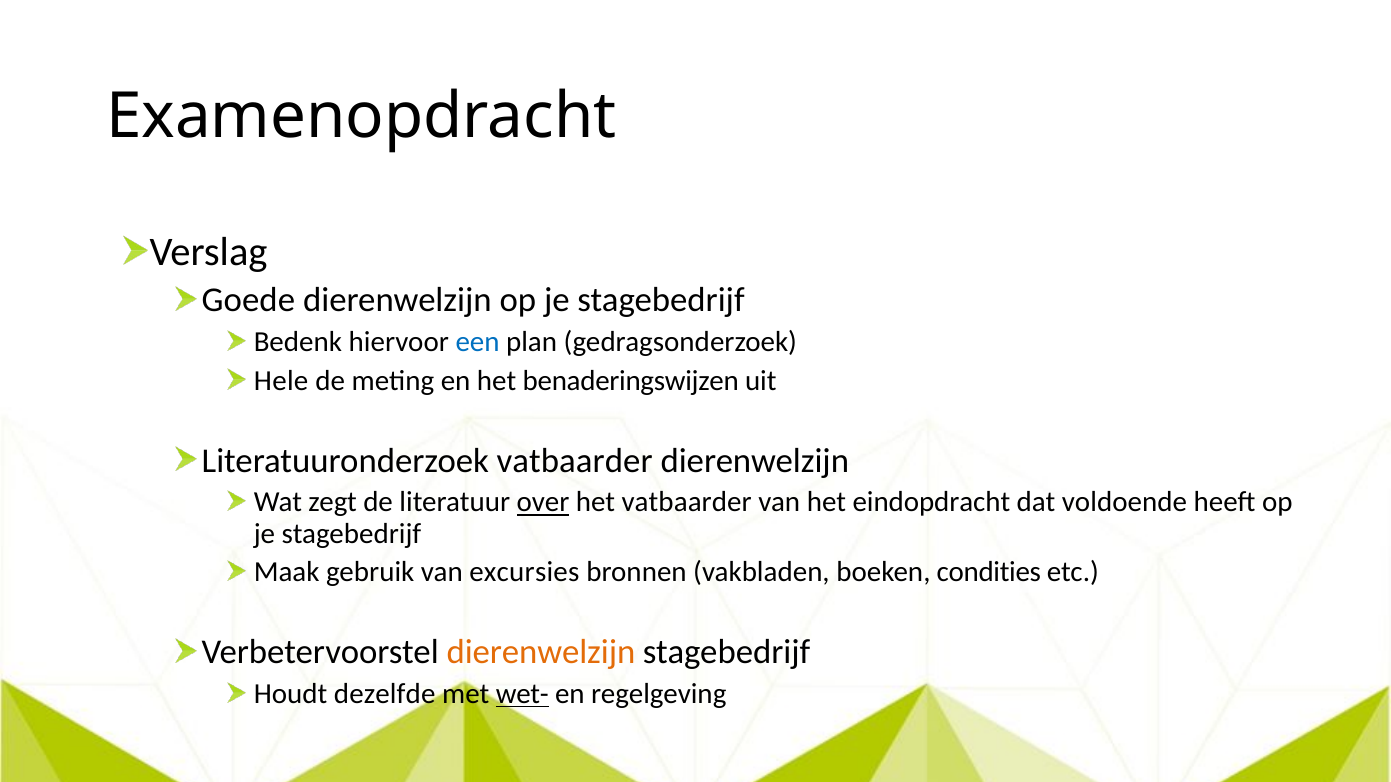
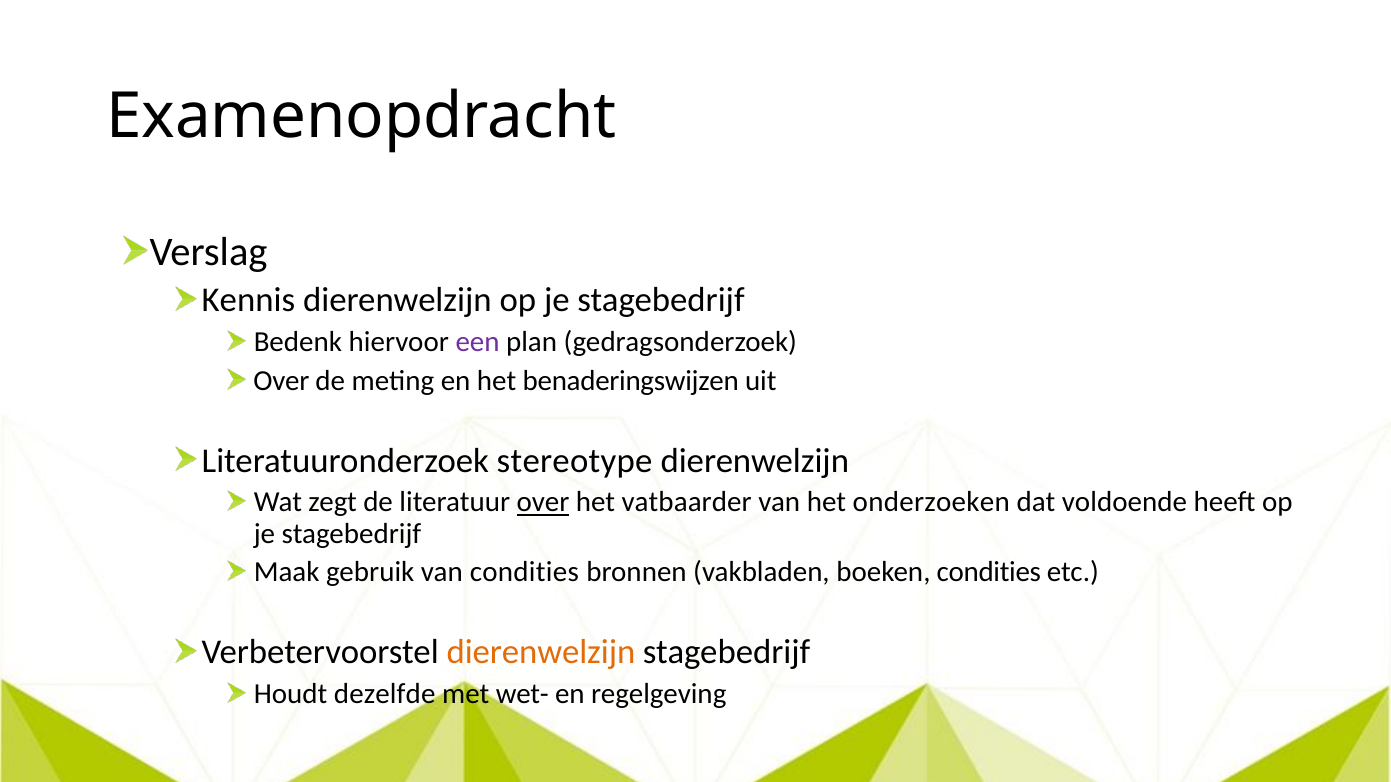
Goede: Goede -> Kennis
een colour: blue -> purple
Hele at (281, 381): Hele -> Over
Literatuuronderzoek vatbaarder: vatbaarder -> stereotype
eindopdracht: eindopdracht -> onderzoeken
van excursies: excursies -> condities
wet- underline: present -> none
